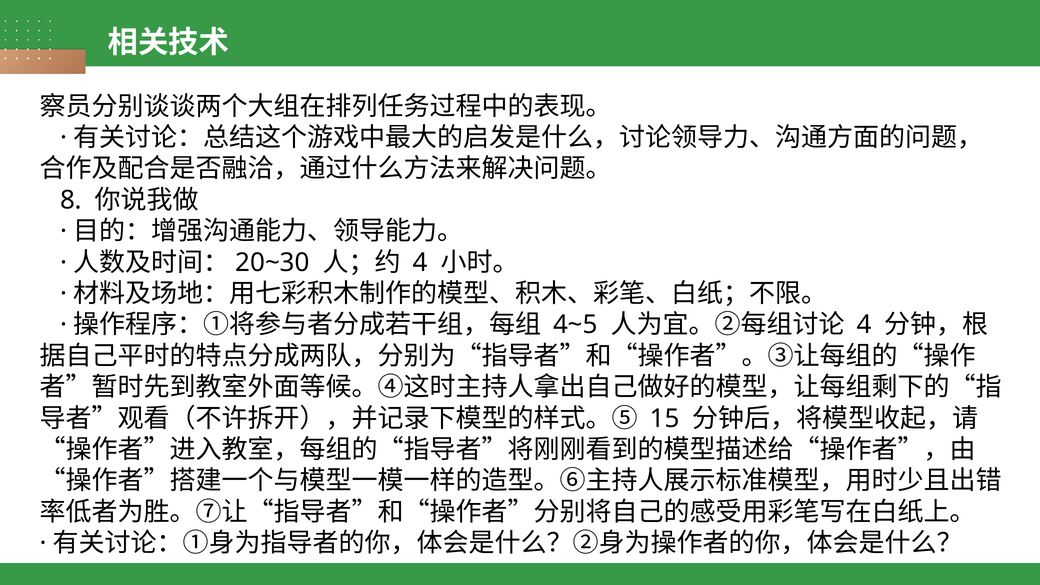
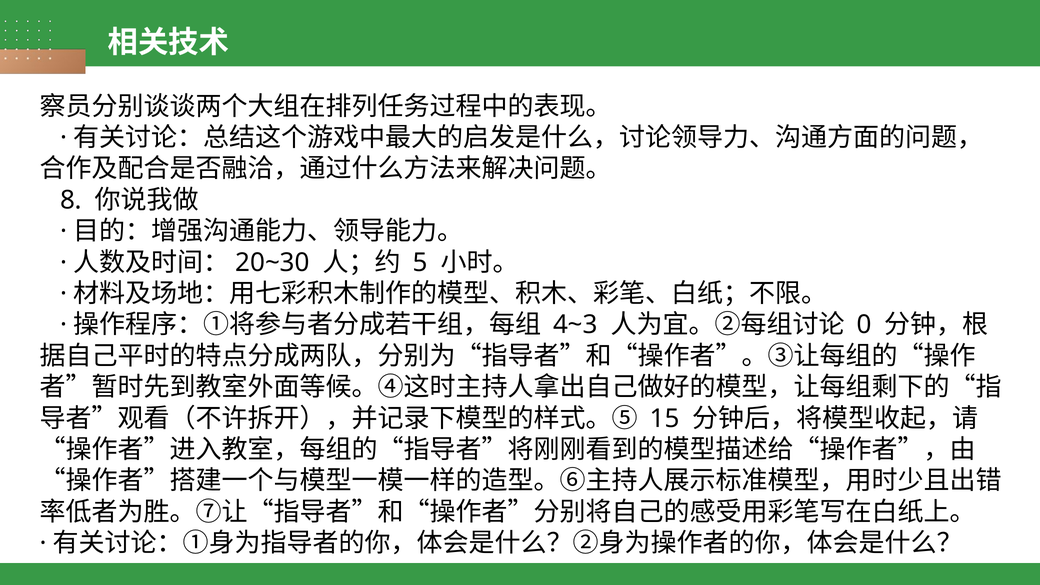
4 at (420, 262): 4 -> 5
4~5: 4~5 -> 4~3
4 at (864, 325): 4 -> 0
